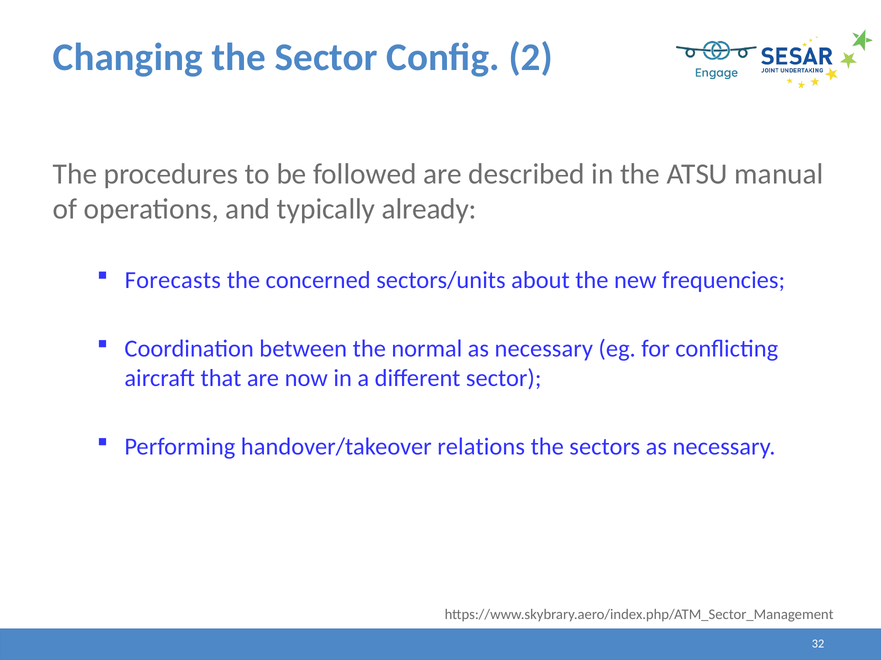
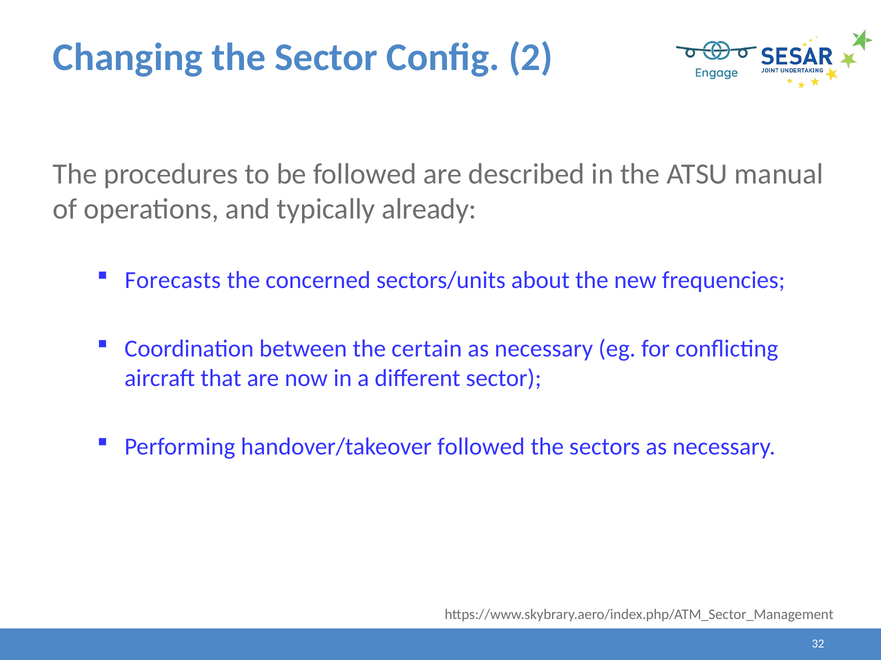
normal: normal -> certain
handover/takeover relations: relations -> followed
